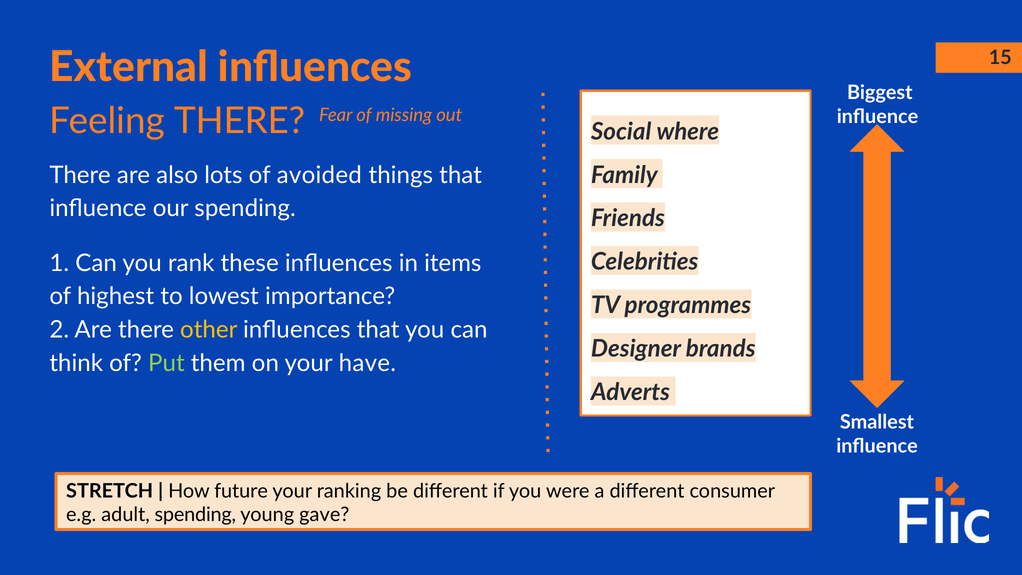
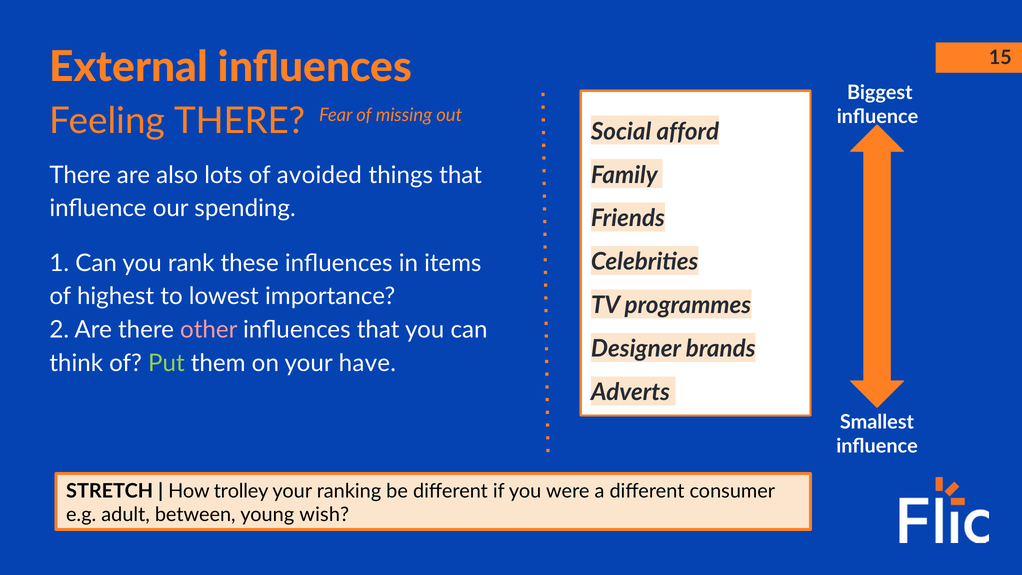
where: where -> afford
other colour: yellow -> pink
future: future -> trolley
adult spending: spending -> between
gave: gave -> wish
